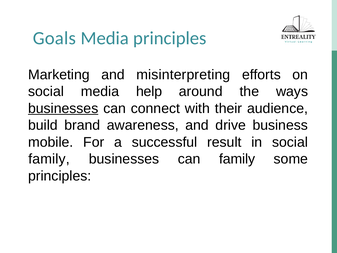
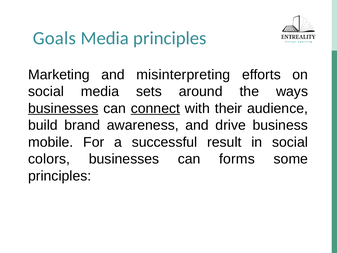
help: help -> sets
connect underline: none -> present
family at (49, 159): family -> colors
can family: family -> forms
